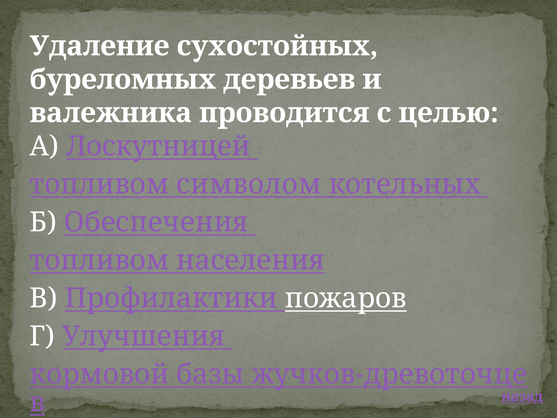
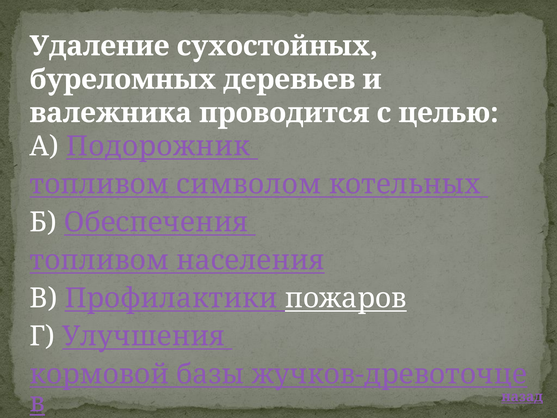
Лоскутницей: Лоскутницей -> Подорожник
